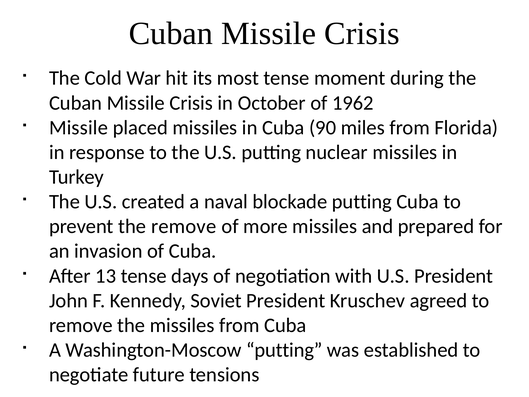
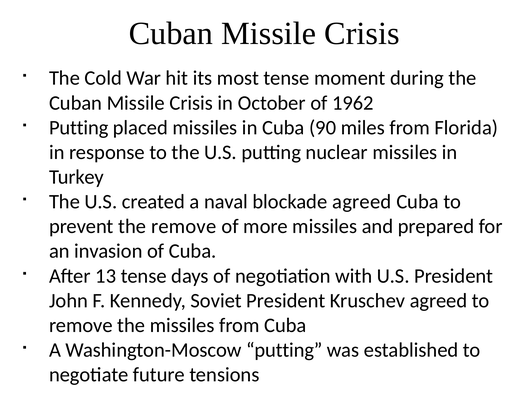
Missile at (79, 128): Missile -> Putting
blockade putting: putting -> agreed
